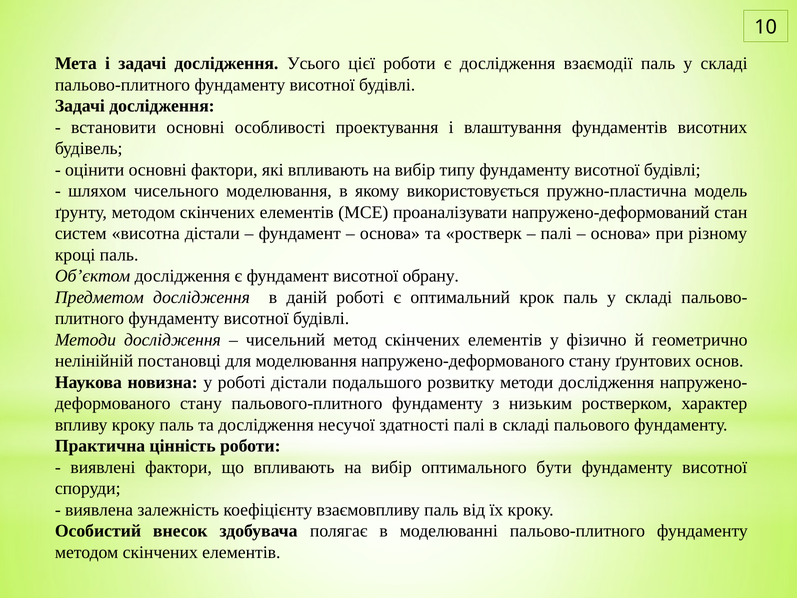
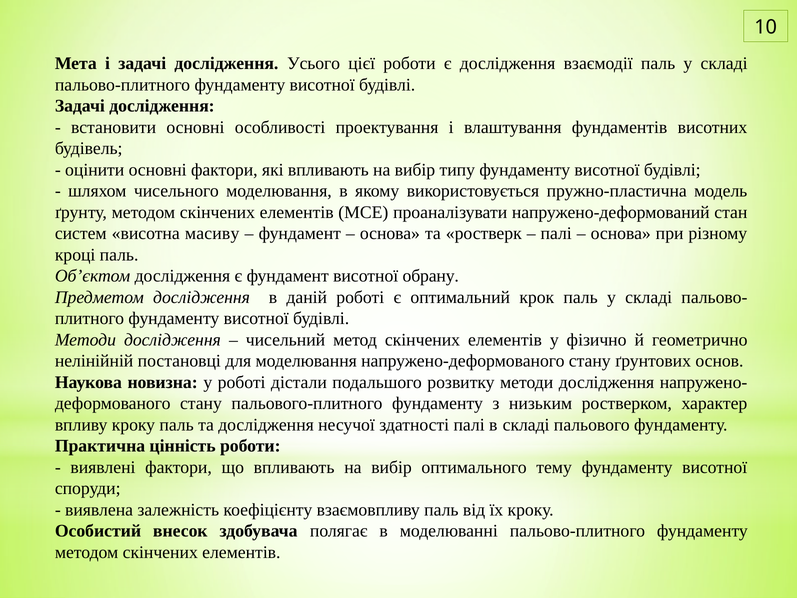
висотна дістали: дістали -> масиву
бути: бути -> тему
